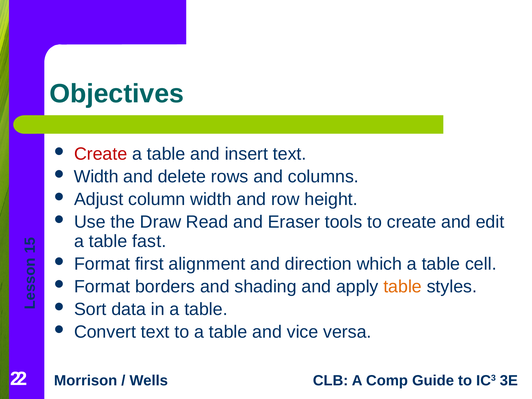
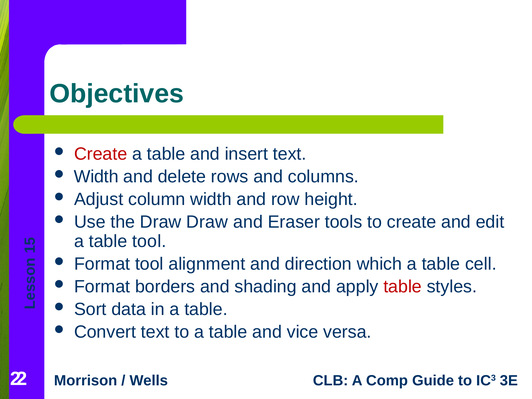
Draw Read: Read -> Draw
table fast: fast -> tool
Format first: first -> tool
table at (403, 287) colour: orange -> red
